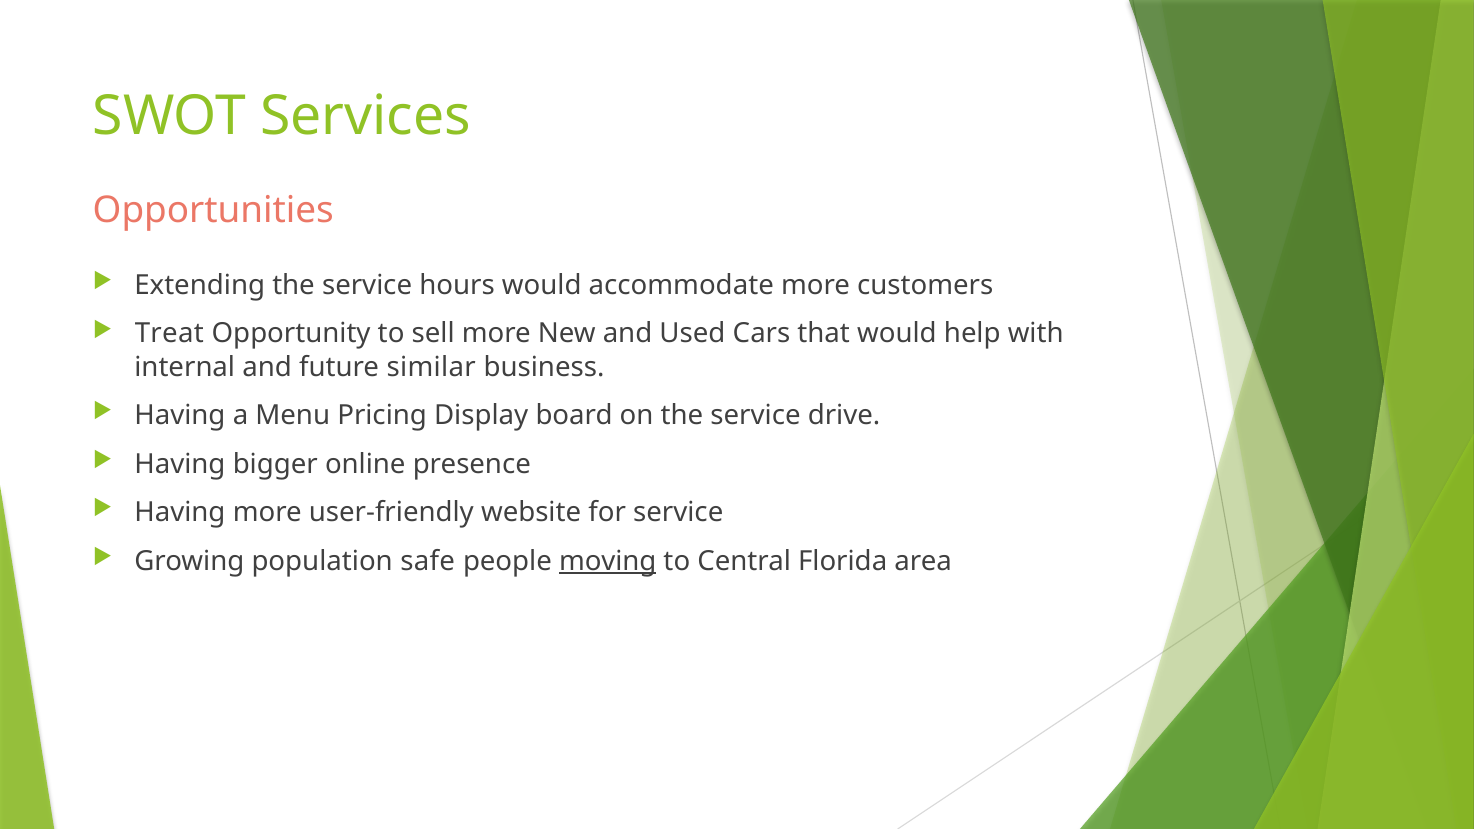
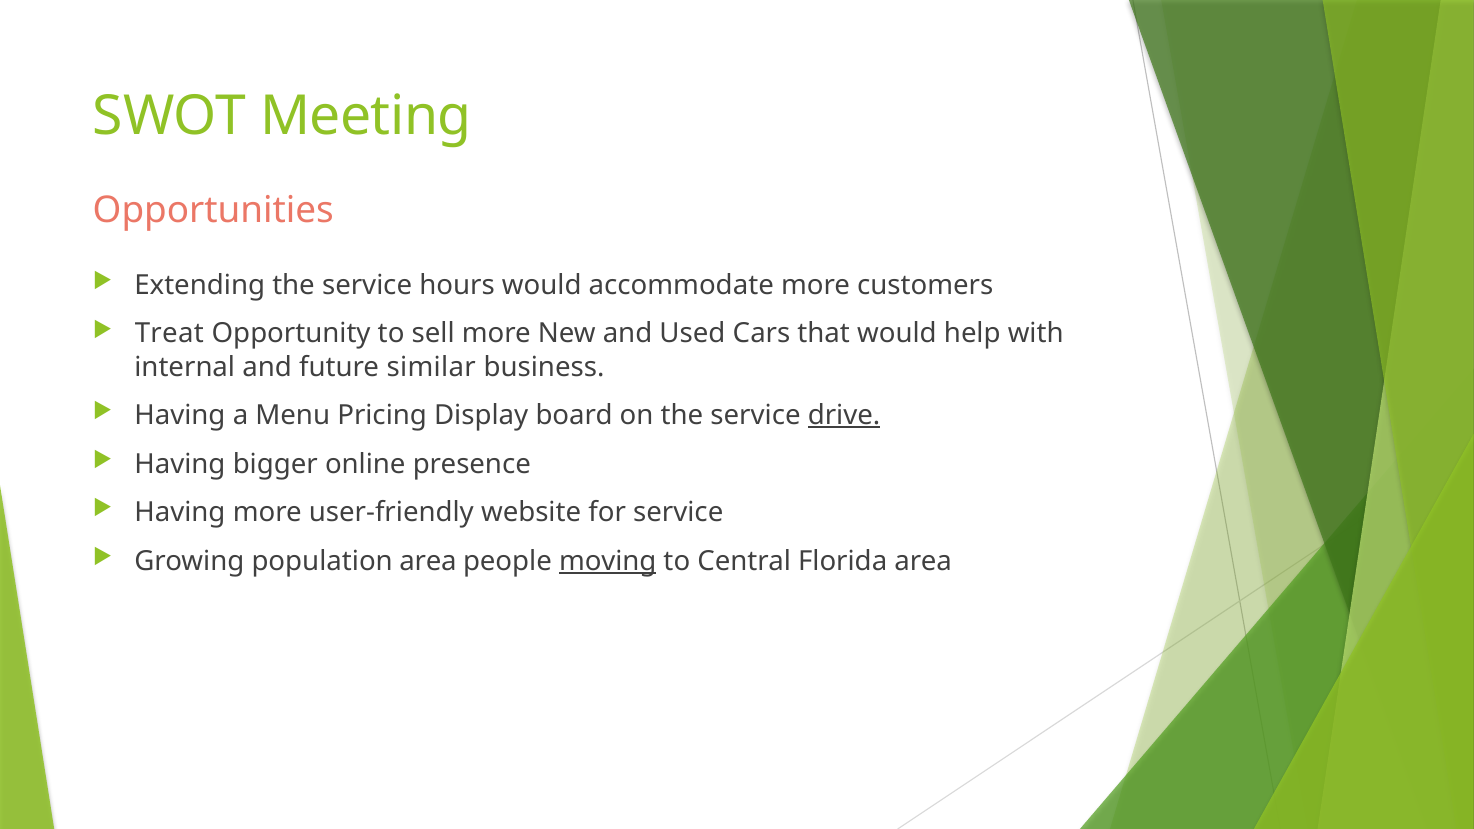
Services: Services -> Meeting
drive underline: none -> present
population safe: safe -> area
